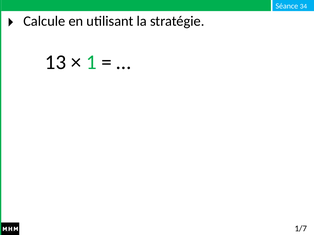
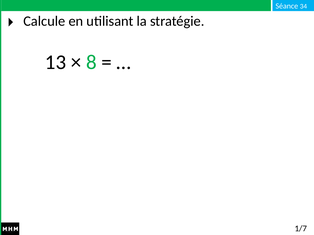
1: 1 -> 8
